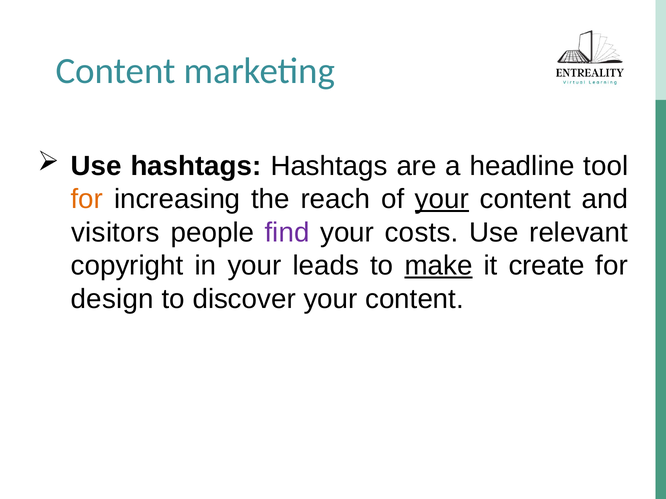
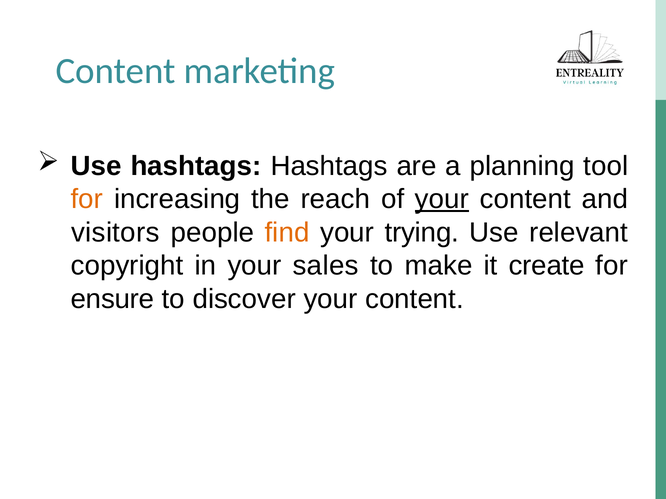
headline: headline -> planning
find colour: purple -> orange
costs: costs -> trying
leads: leads -> sales
make underline: present -> none
design: design -> ensure
